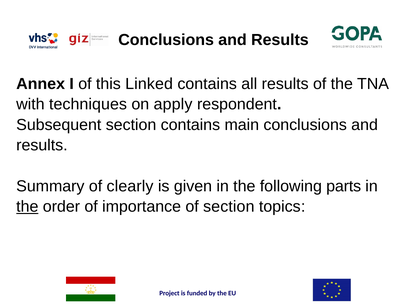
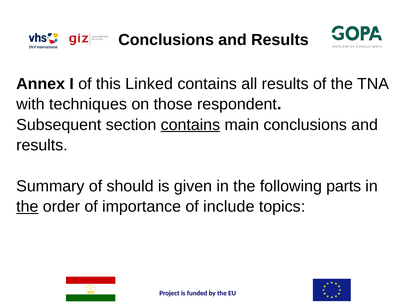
apply: apply -> those
contains at (190, 125) underline: none -> present
clearly: clearly -> should
of section: section -> include
